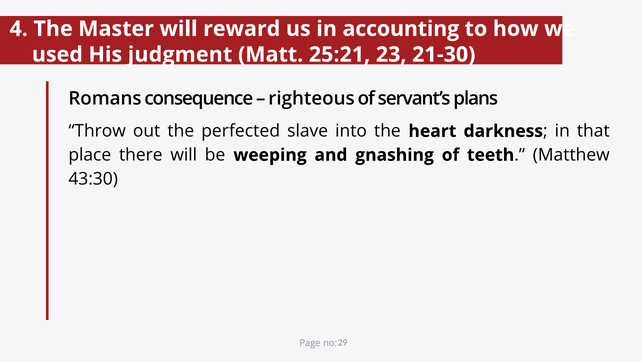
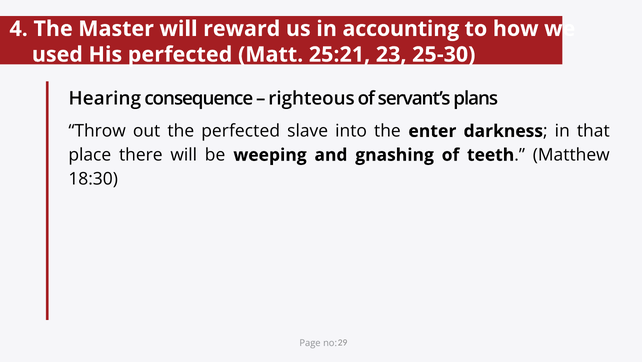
His judgment: judgment -> perfected
21-30: 21-30 -> 25-30
Romans: Romans -> Hearing
heart: heart -> enter
43:30: 43:30 -> 18:30
